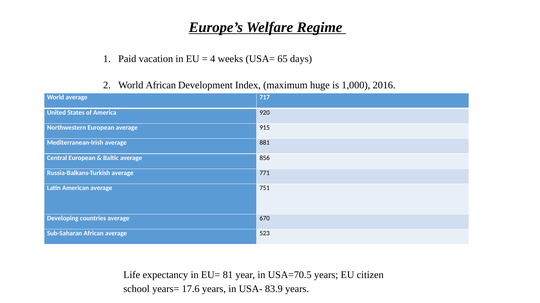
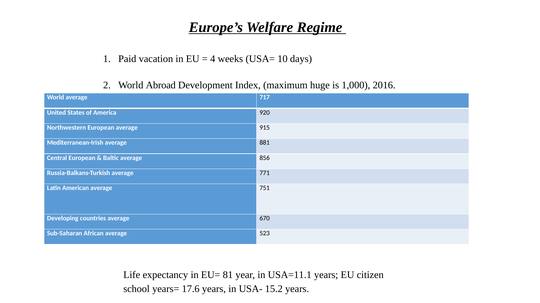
65: 65 -> 10
World African: African -> Abroad
USA=70.5: USA=70.5 -> USA=11.1
83.9: 83.9 -> 15.2
